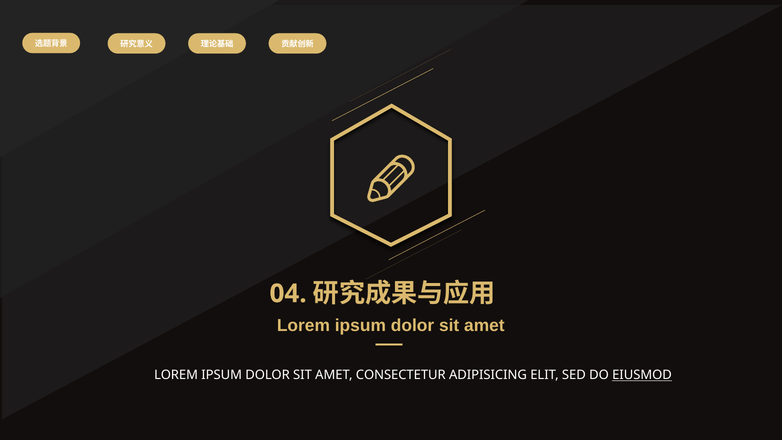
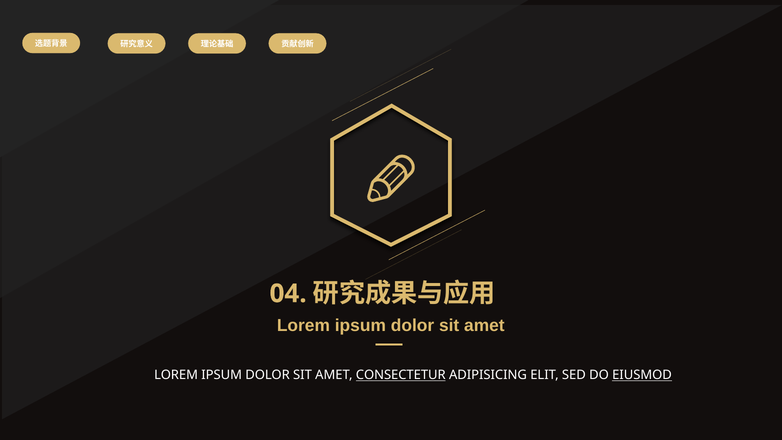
CONSECTETUR underline: none -> present
